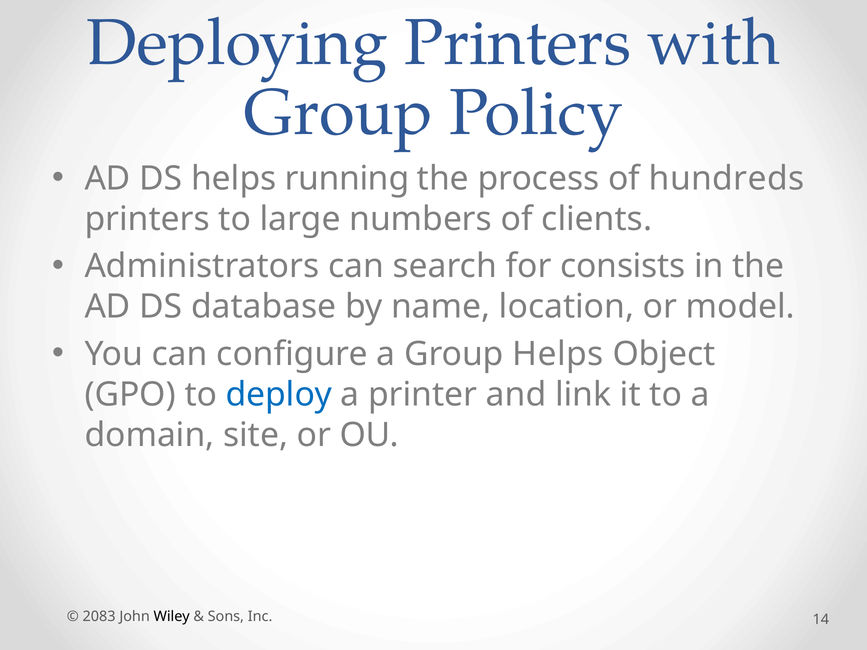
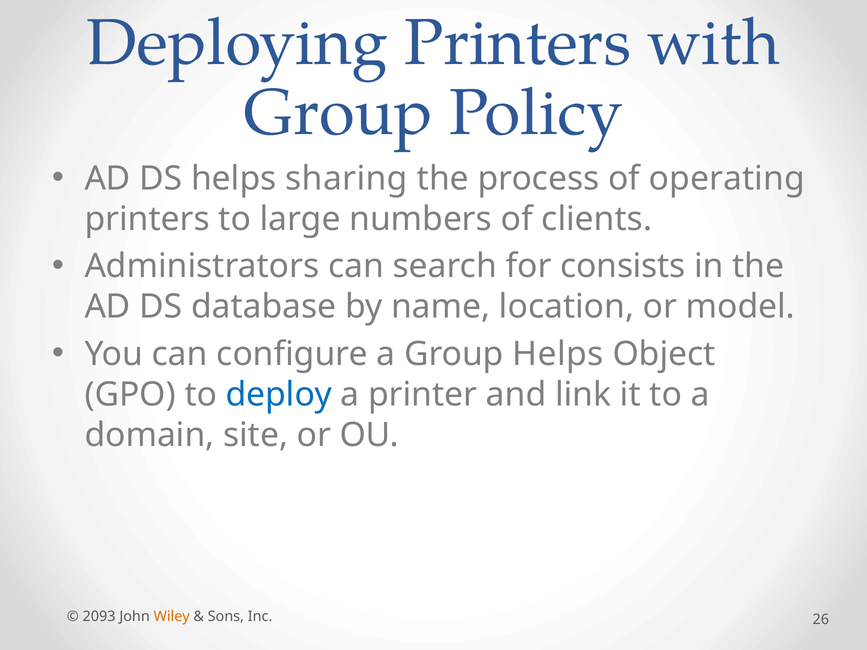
running: running -> sharing
hundreds: hundreds -> operating
2083: 2083 -> 2093
Wiley colour: black -> orange
14: 14 -> 26
